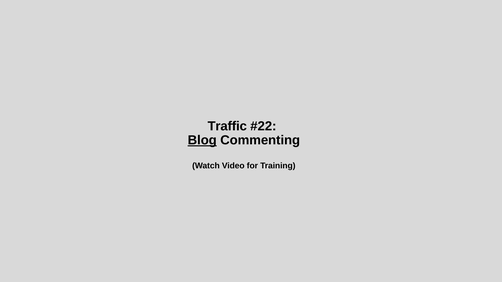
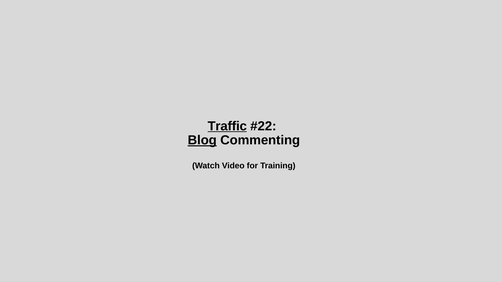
Traffic underline: none -> present
